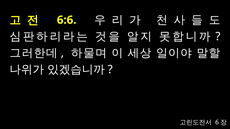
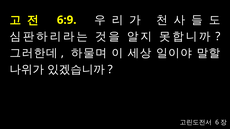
6:6: 6:6 -> 6:9
